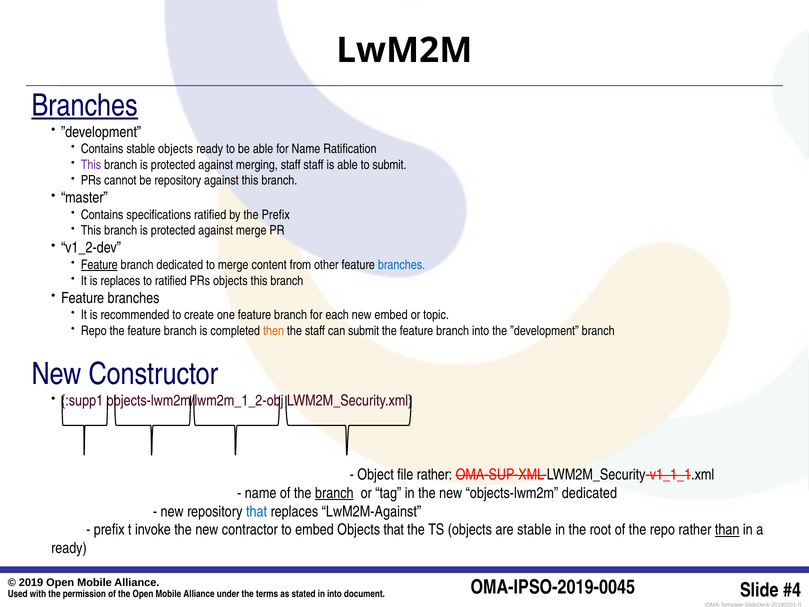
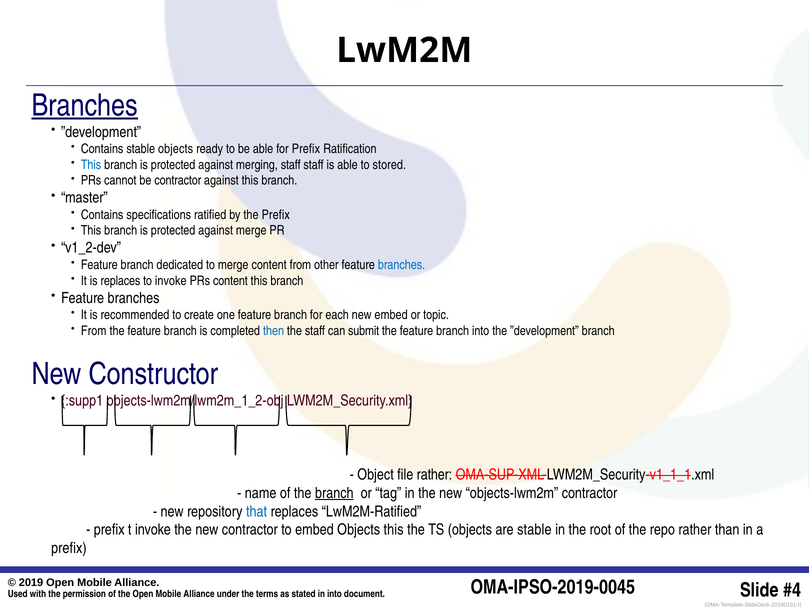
for Name: Name -> Prefix
This at (91, 165) colour: purple -> blue
to submit: submit -> stored
be repository: repository -> contractor
Feature at (99, 265) underline: present -> none
to ratified: ratified -> invoke
PRs objects: objects -> content
Repo at (94, 331): Repo -> From
then colour: orange -> blue
objects-lwm2m dedicated: dedicated -> contractor
LwM2M-Against: LwM2M-Against -> LwM2M-Ratified
Objects that: that -> this
than underline: present -> none
ready at (69, 548): ready -> prefix
